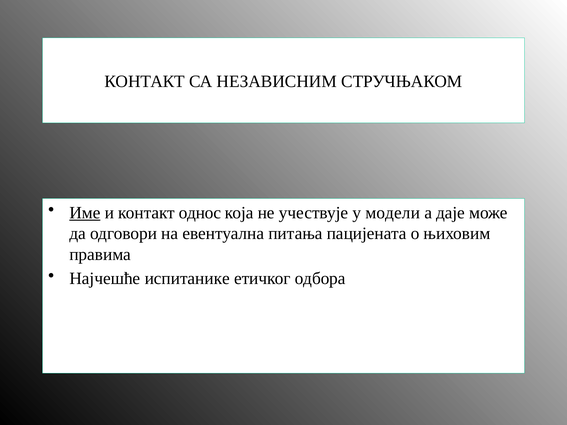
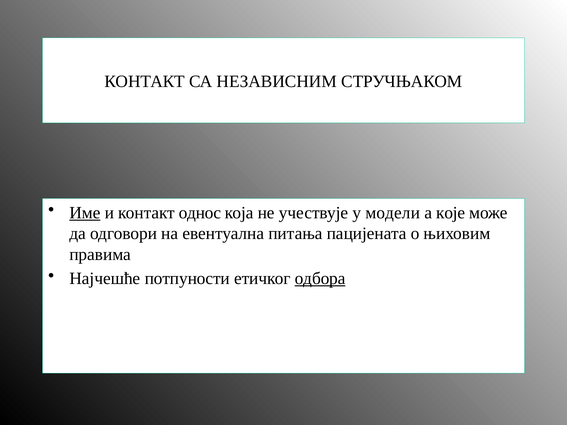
даје: даје -> које
испитанике: испитанике -> потпуности
одбора underline: none -> present
